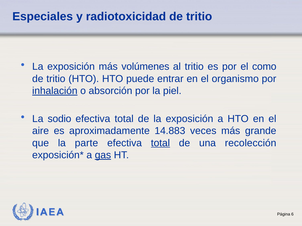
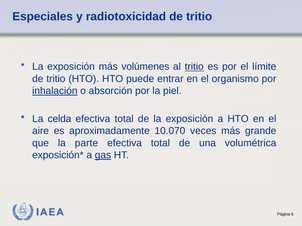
tritio at (194, 67) underline: none -> present
como: como -> límite
sodio: sodio -> celda
14.883: 14.883 -> 10.070
total at (160, 143) underline: present -> none
recolección: recolección -> volumétrica
